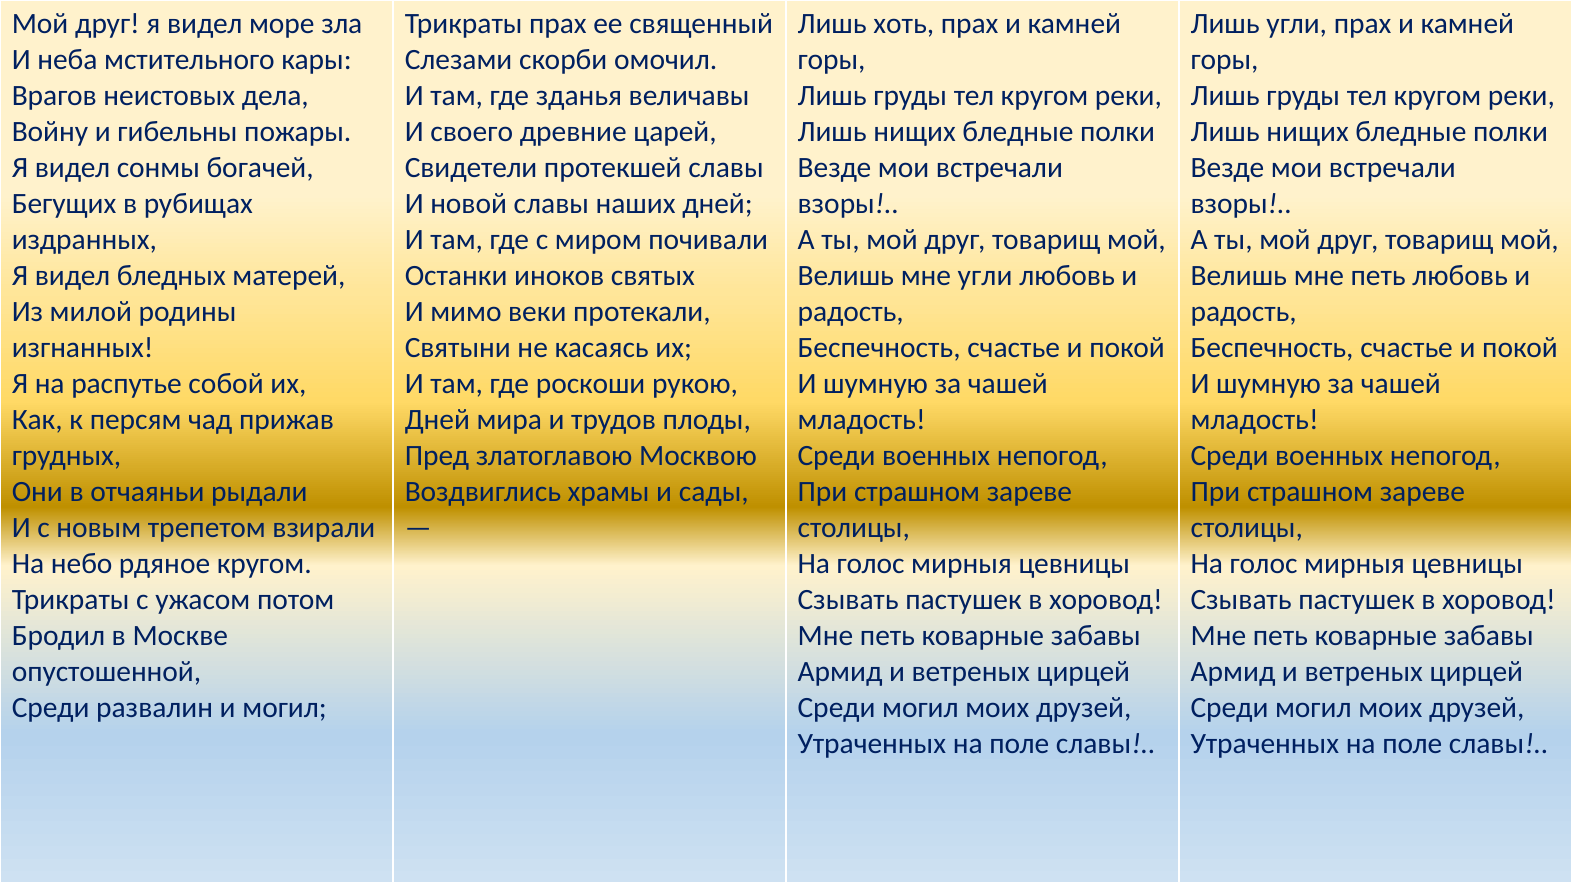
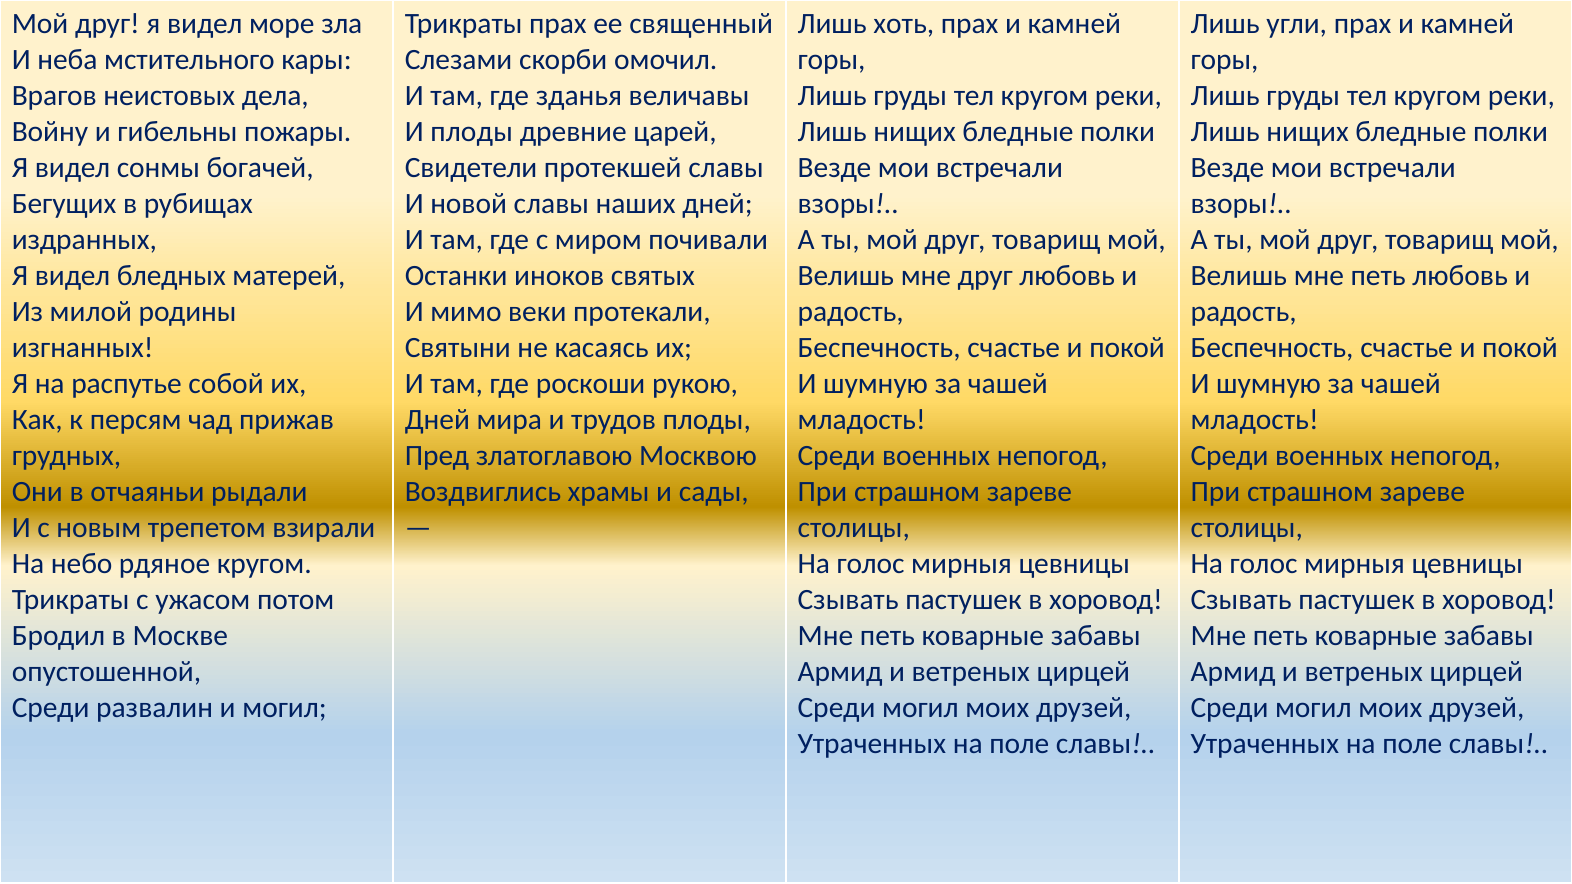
И своего: своего -> плоды
мне угли: угли -> друг
